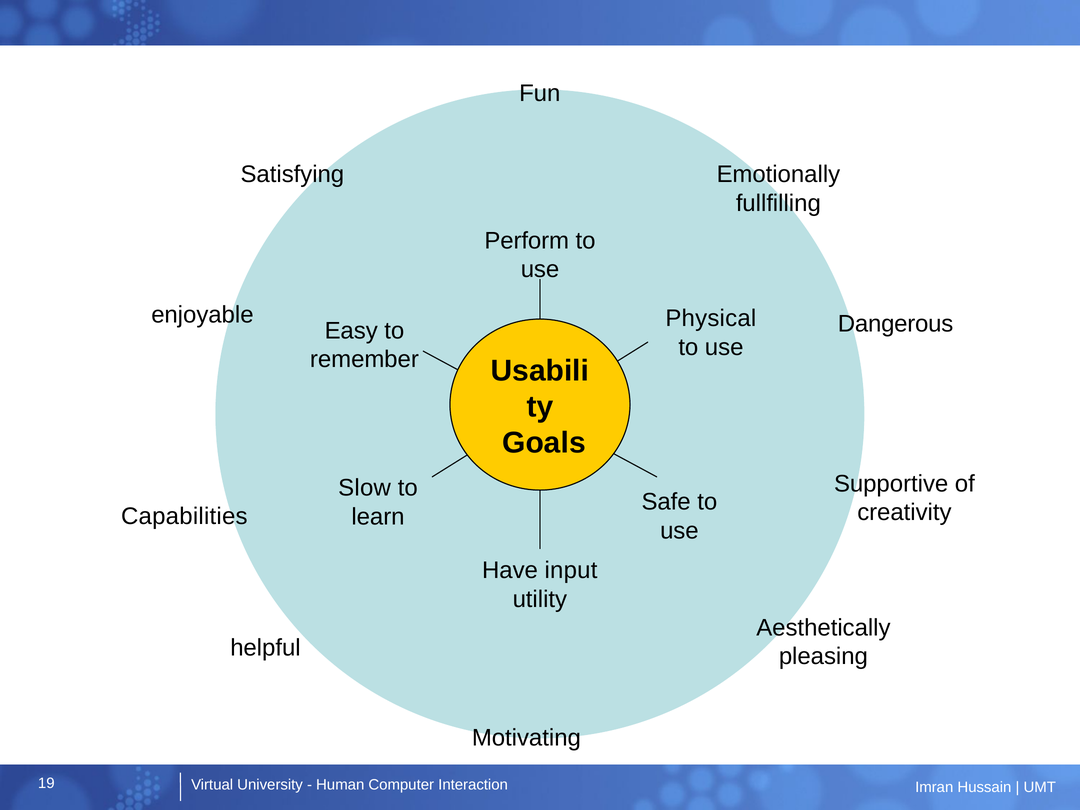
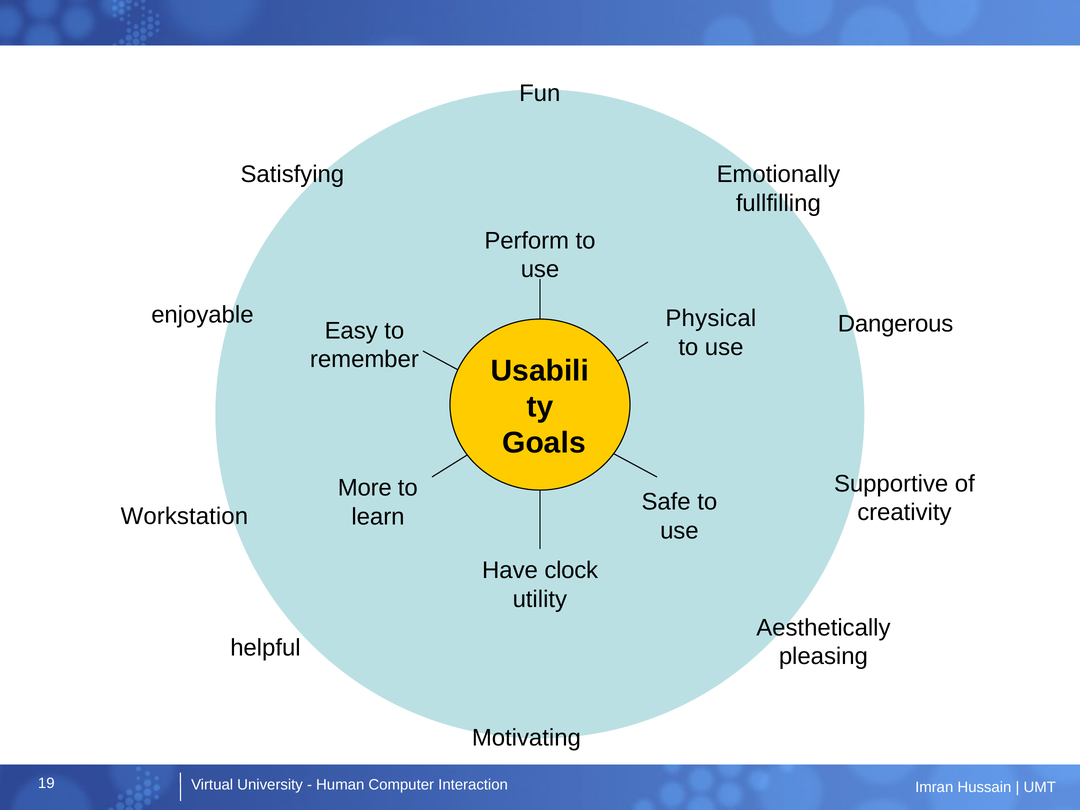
Slow: Slow -> More
Capabilities: Capabilities -> Workstation
input: input -> clock
